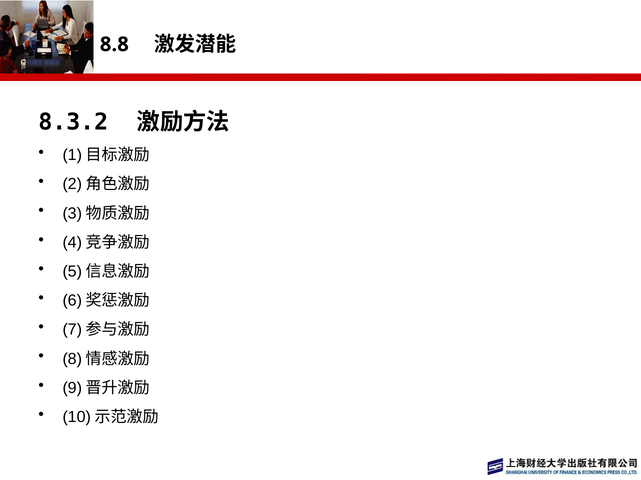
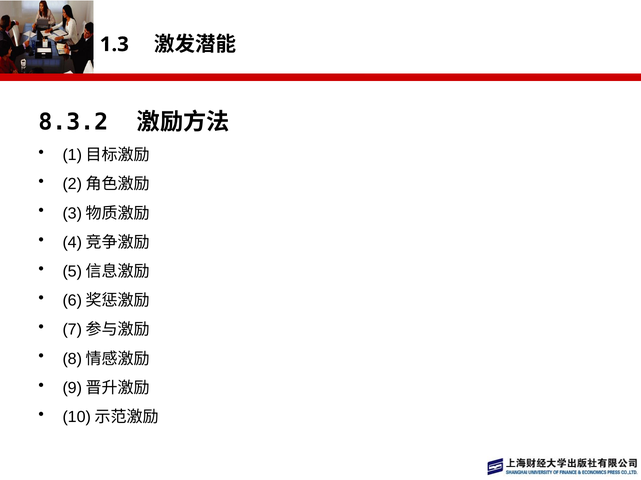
8.8: 8.8 -> 1.3
